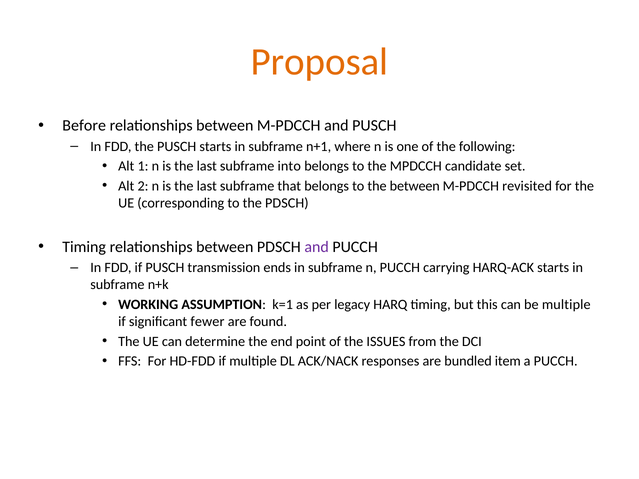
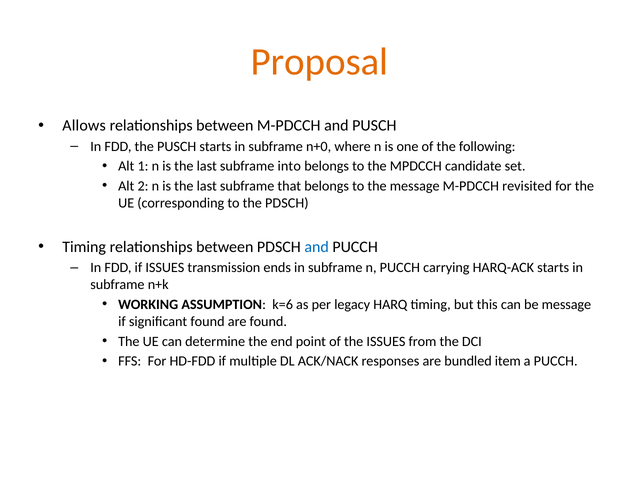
Before: Before -> Allows
n+1: n+1 -> n+0
the between: between -> message
and at (317, 247) colour: purple -> blue
if PUSCH: PUSCH -> ISSUES
k=1: k=1 -> k=6
be multiple: multiple -> message
significant fewer: fewer -> found
